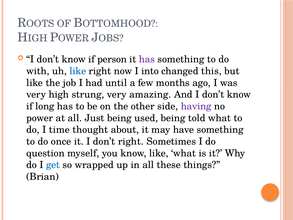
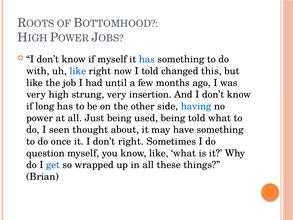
if person: person -> myself
has at (147, 59) colour: purple -> blue
I into: into -> told
amazing: amazing -> insertion
having colour: purple -> blue
time: time -> seen
